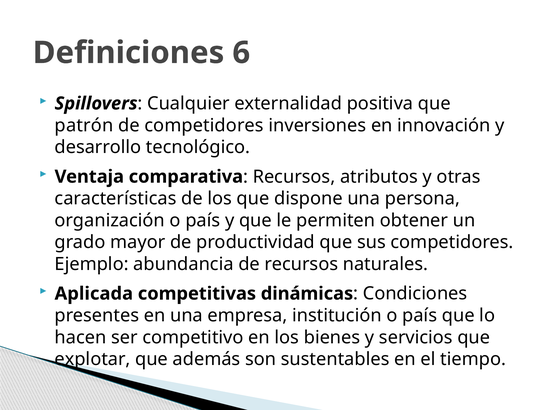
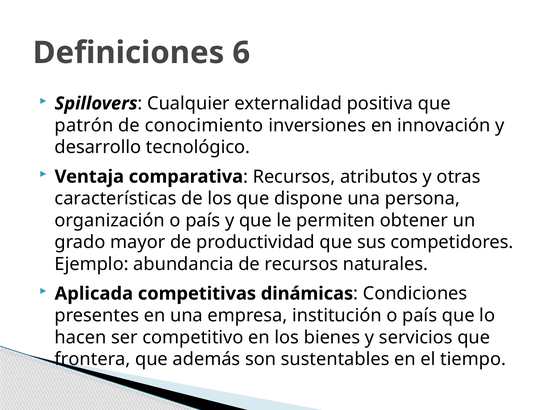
de competidores: competidores -> conocimiento
explotar: explotar -> frontera
